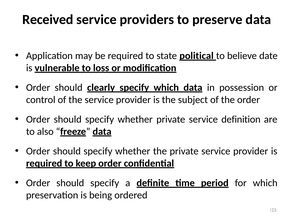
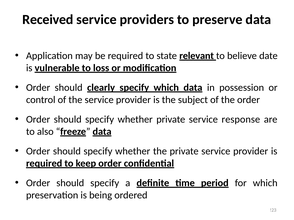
political: political -> relevant
definition: definition -> response
